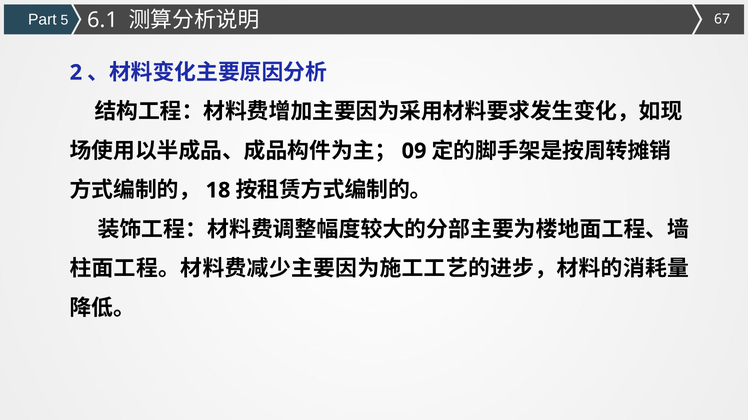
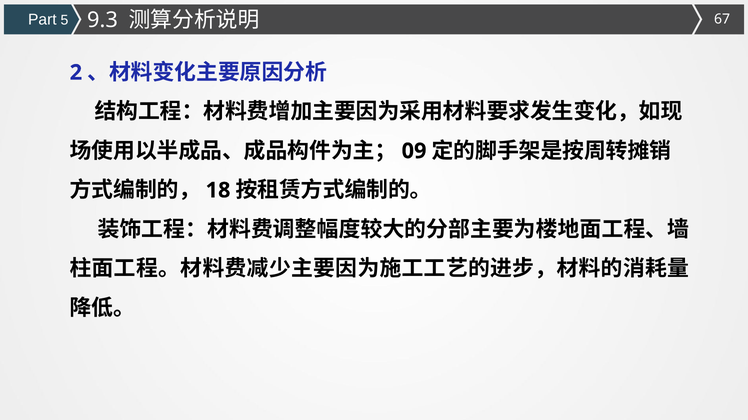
6.1: 6.1 -> 9.3
